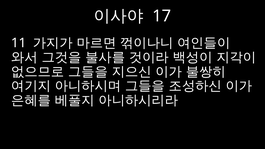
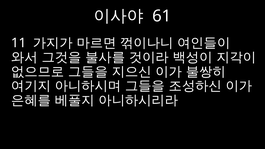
17: 17 -> 61
